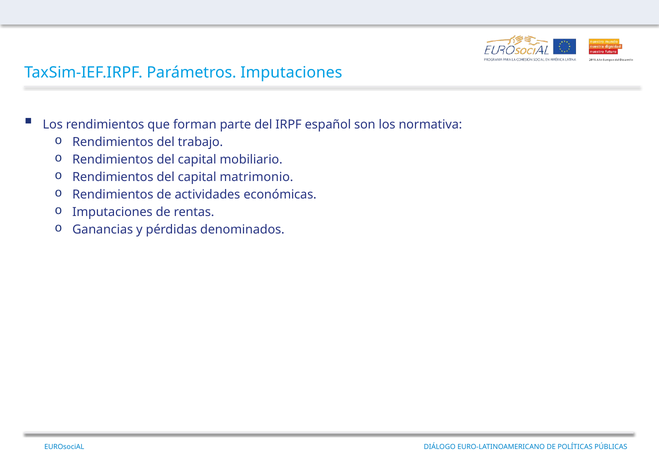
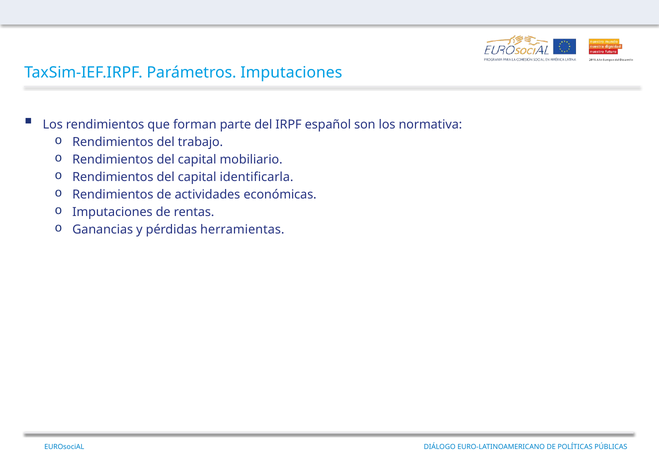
matrimonio: matrimonio -> identificarla
denominados: denominados -> herramientas
